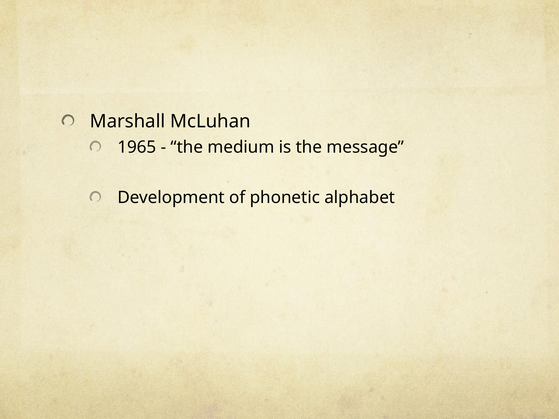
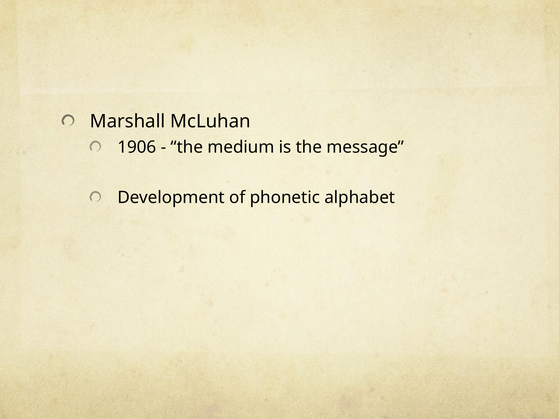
1965: 1965 -> 1906
